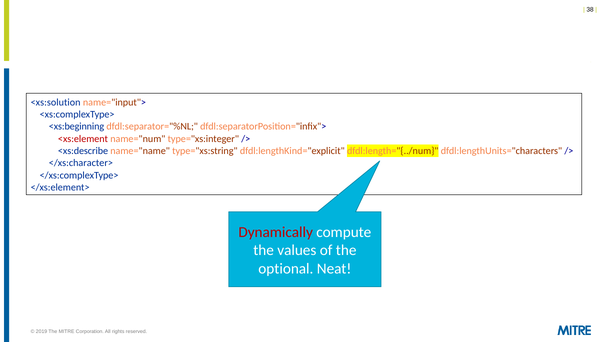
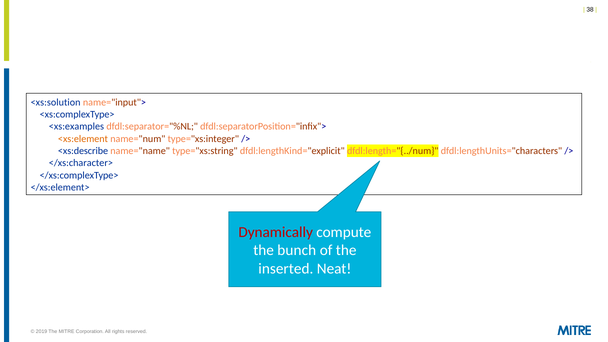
<xs:beginning: <xs:beginning -> <xs:examples
<xs:element colour: red -> orange
values: values -> bunch
optional: optional -> inserted
